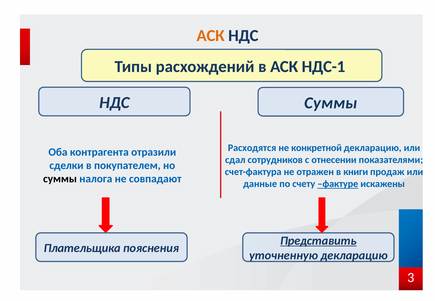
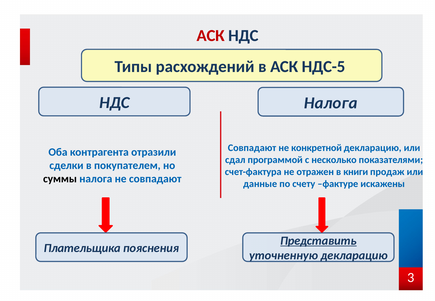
АСК at (211, 36) colour: orange -> red
НДС-1: НДС-1 -> НДС-5
Суммы at (331, 103): Суммы -> Налога
Расходятся at (252, 148): Расходятся -> Совпадают
сотрудников: сотрудников -> программой
отнесении: отнесении -> несколько
фактуре underline: present -> none
